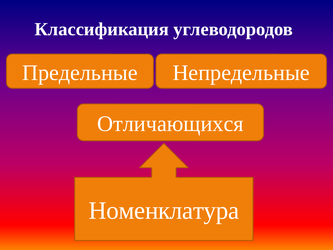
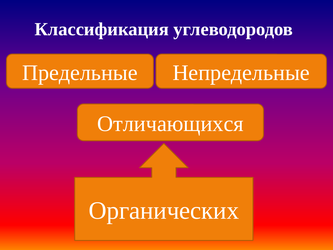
Номенклатура: Номенклатура -> Органических
